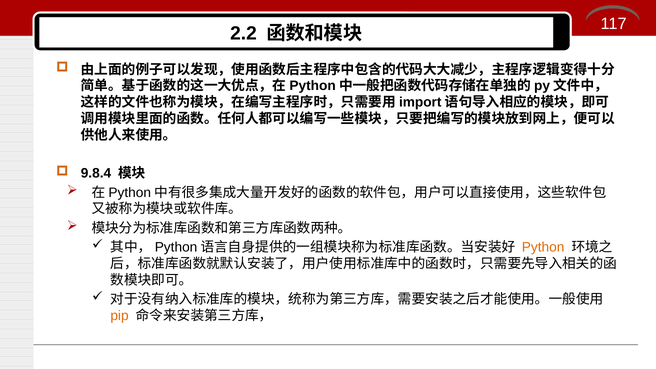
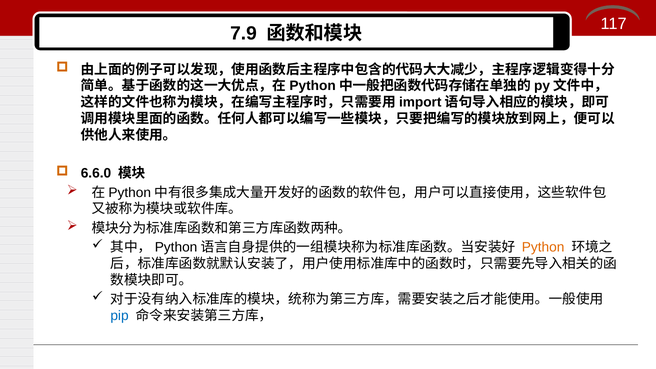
2.2: 2.2 -> 7.9
9.8.4: 9.8.4 -> 6.6.0
pip colour: orange -> blue
